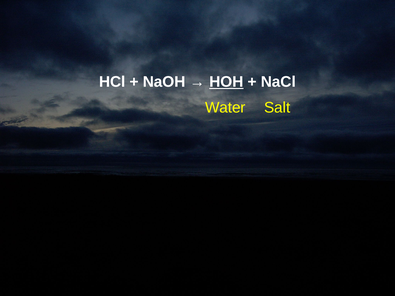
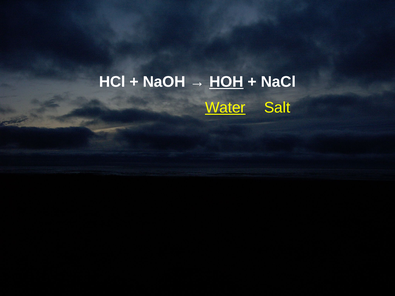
Water underline: none -> present
